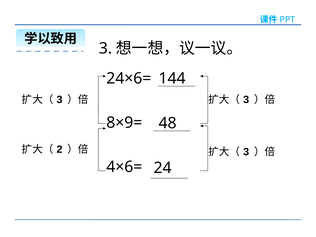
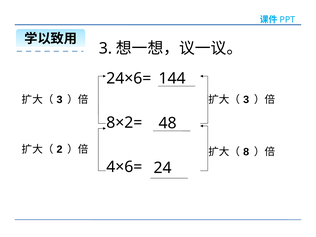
8×9=: 8×9= -> 8×2=
2 3: 3 -> 8
